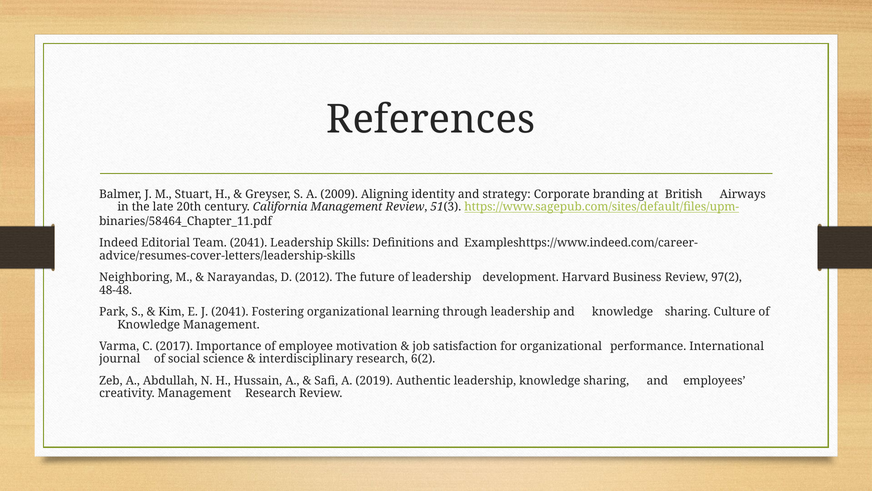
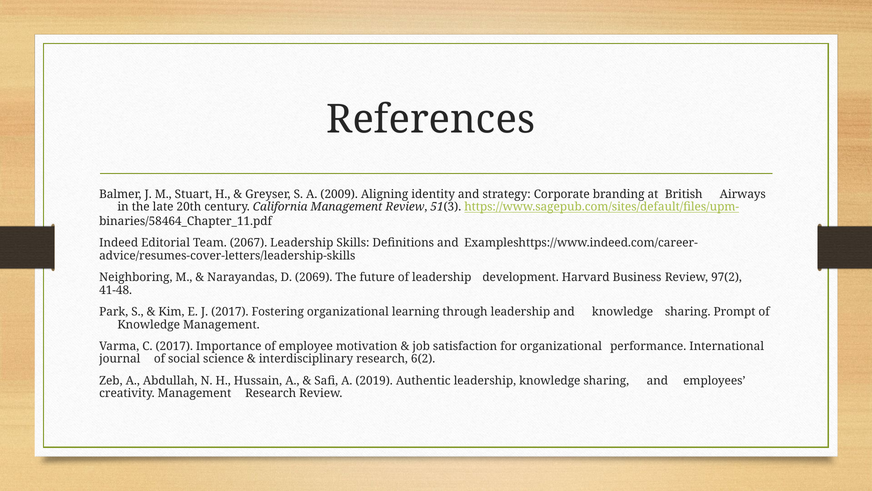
Team 2041: 2041 -> 2067
2012: 2012 -> 2069
48-48: 48-48 -> 41-48
J 2041: 2041 -> 2017
Culture: Culture -> Prompt
